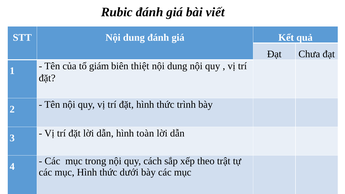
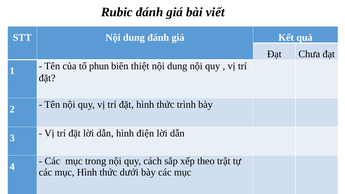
giám: giám -> phun
toàn: toàn -> điện
